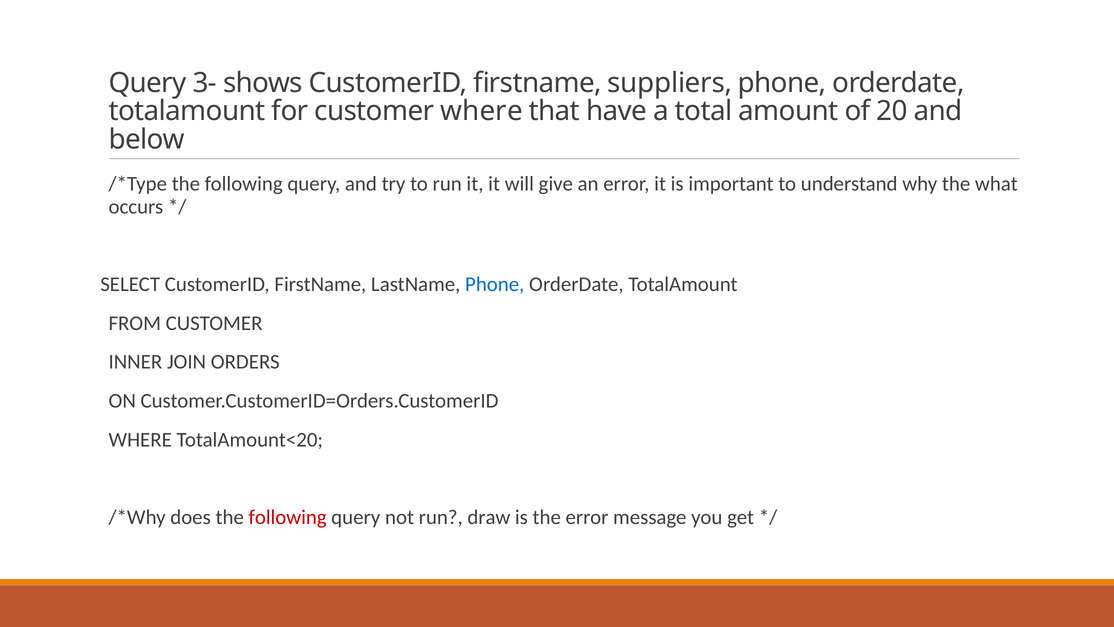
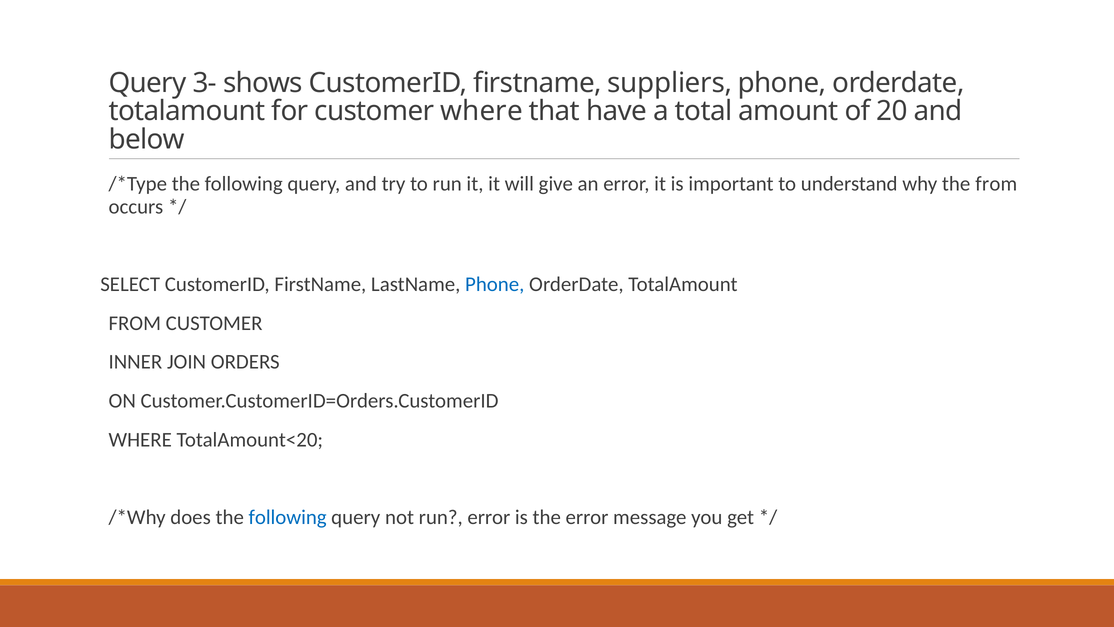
the what: what -> from
following at (288, 517) colour: red -> blue
run draw: draw -> error
